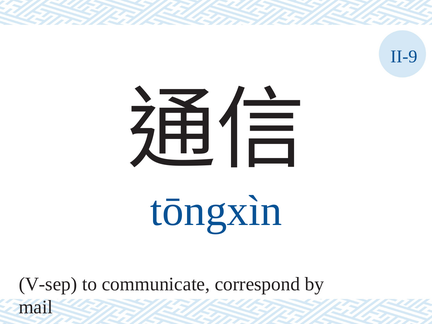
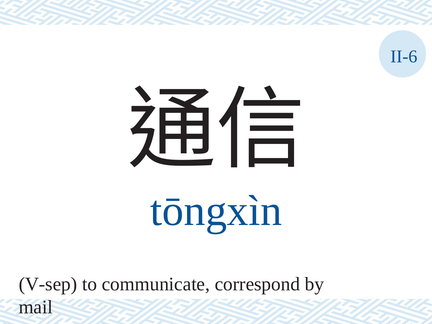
II-9: II-9 -> II-6
